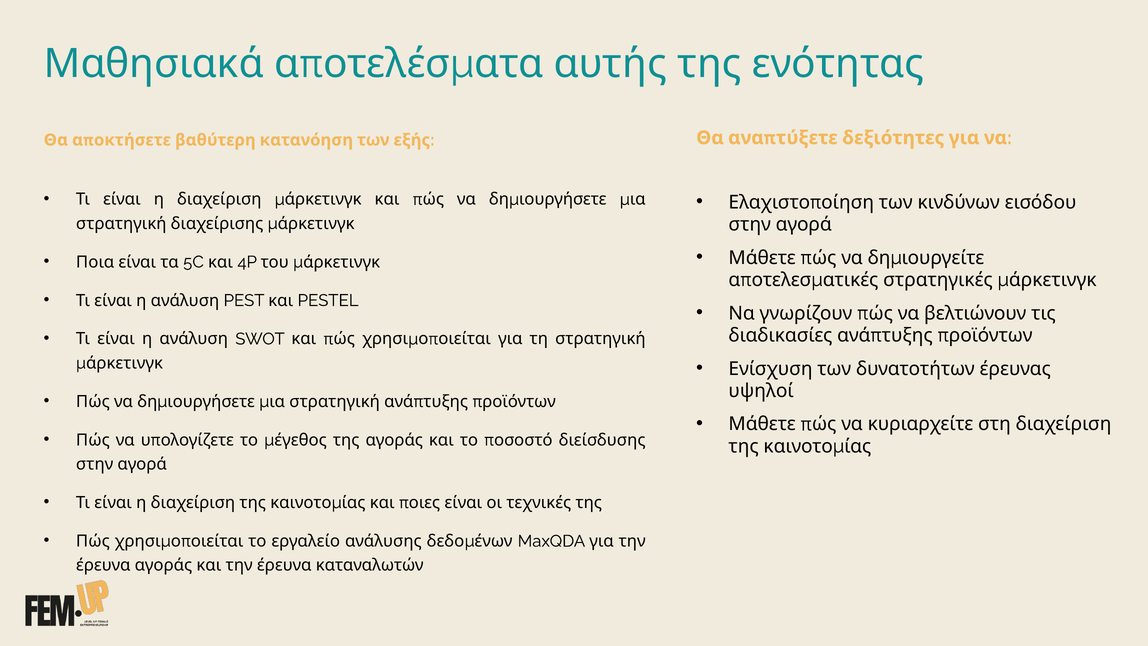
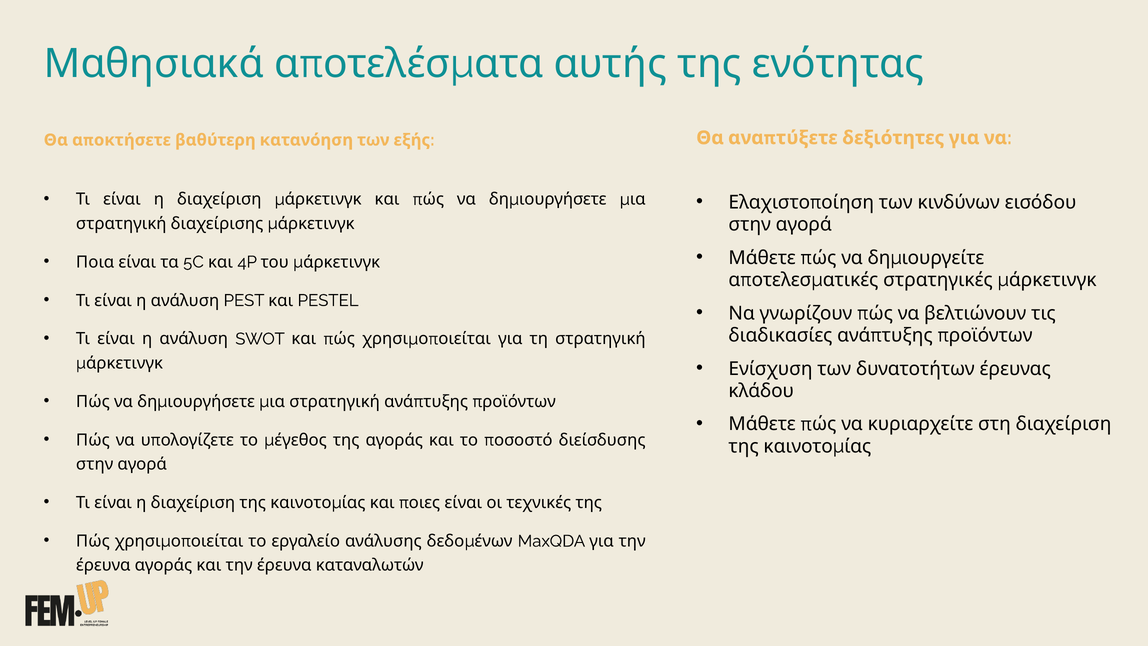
υψηλοί: υψηλοί -> κλάδου
